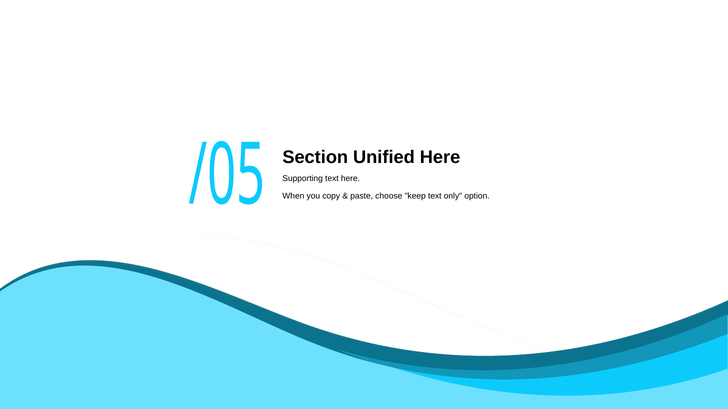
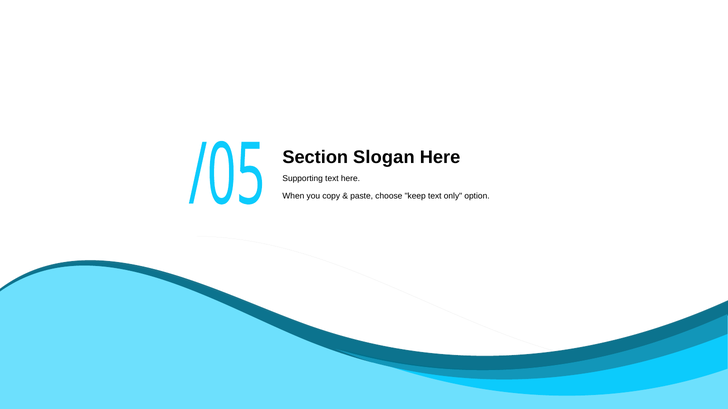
Unified: Unified -> Slogan
